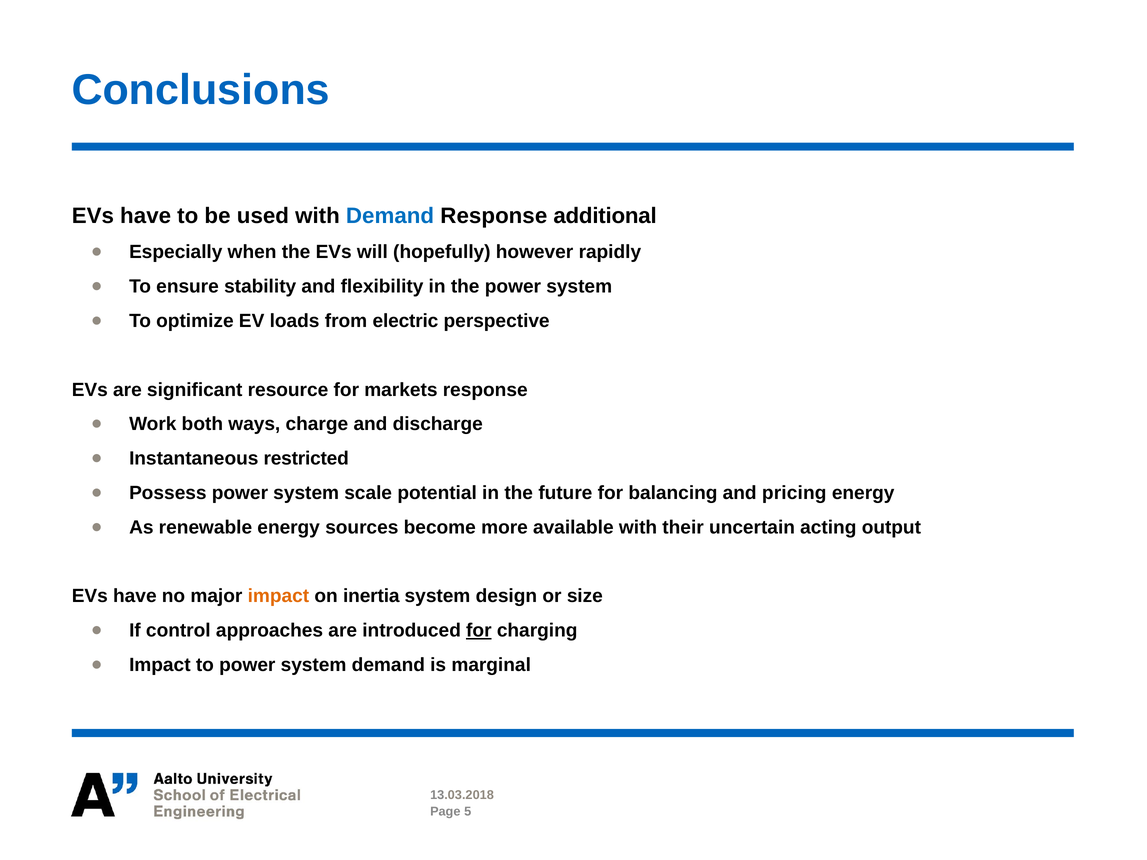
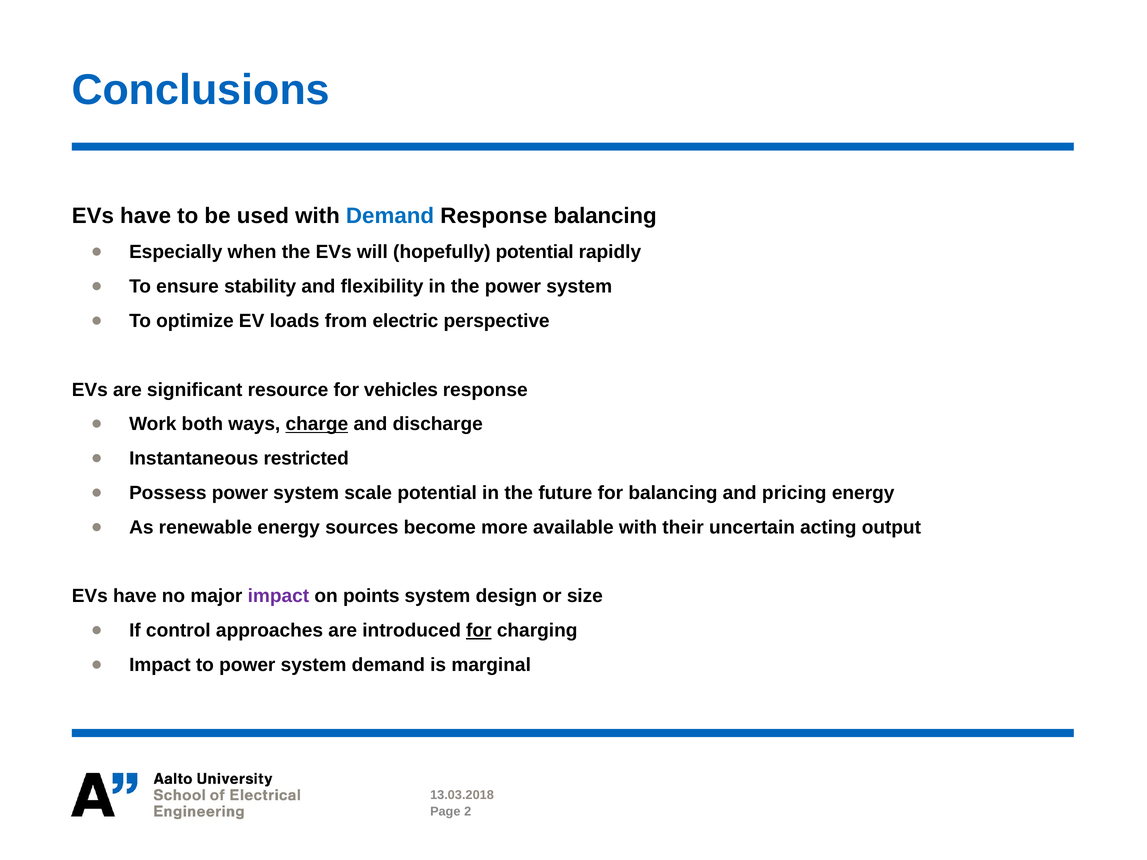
Response additional: additional -> balancing
hopefully however: however -> potential
markets: markets -> vehicles
charge underline: none -> present
impact at (278, 596) colour: orange -> purple
inertia: inertia -> points
5: 5 -> 2
